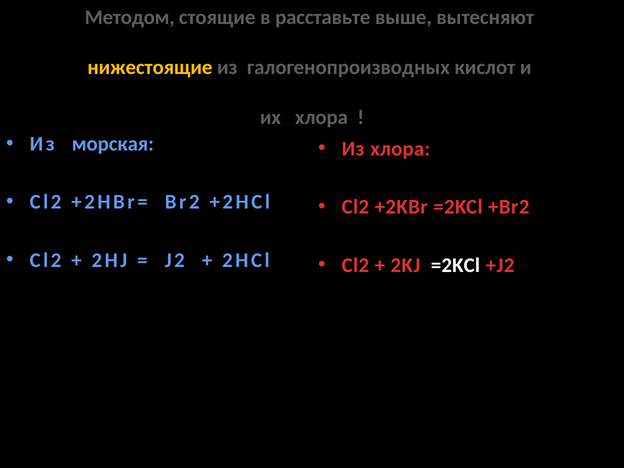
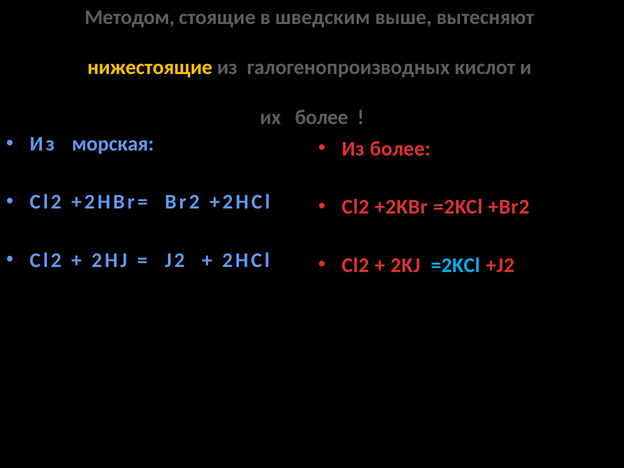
расставьте: расставьте -> шведским
хлора at (321, 117): хлора -> более
Из хлора: хлора -> более
=2KCl at (455, 265) colour: white -> light blue
